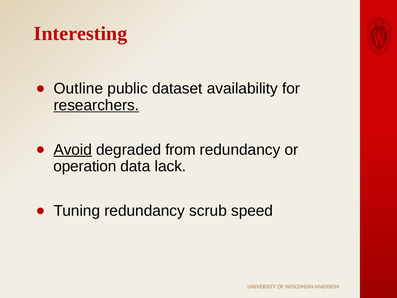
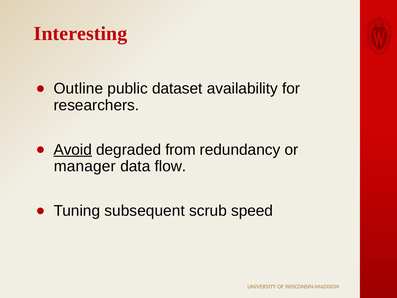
researchers underline: present -> none
operation: operation -> manager
lack: lack -> flow
Tuning redundancy: redundancy -> subsequent
